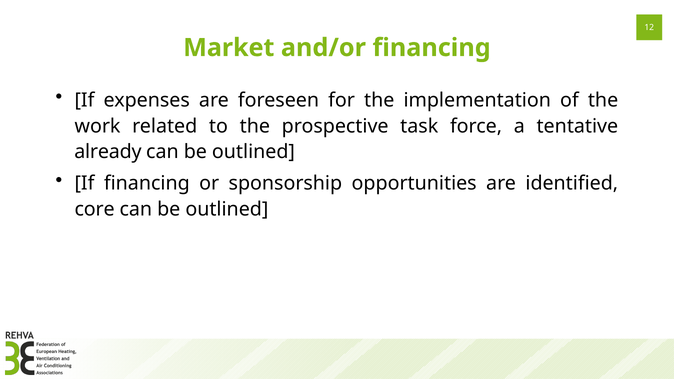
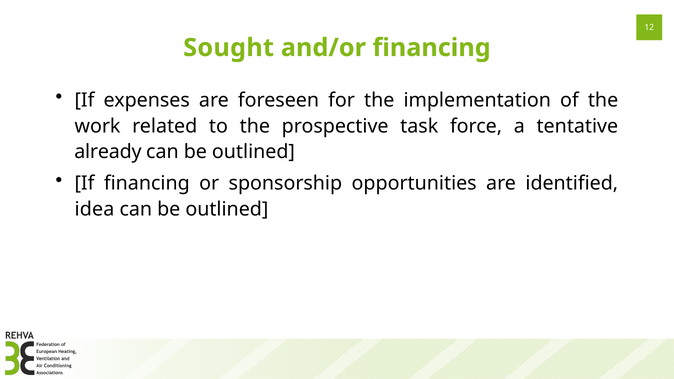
Market: Market -> Sought
core: core -> idea
